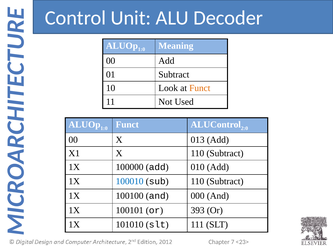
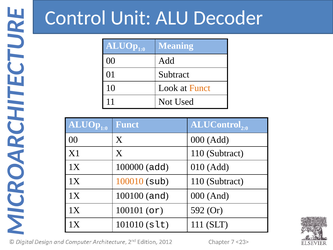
X 013: 013 -> 000
100010 colour: blue -> orange
393: 393 -> 592
